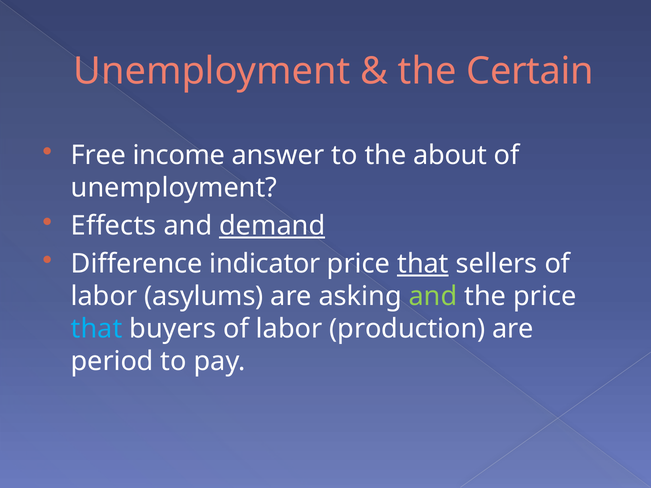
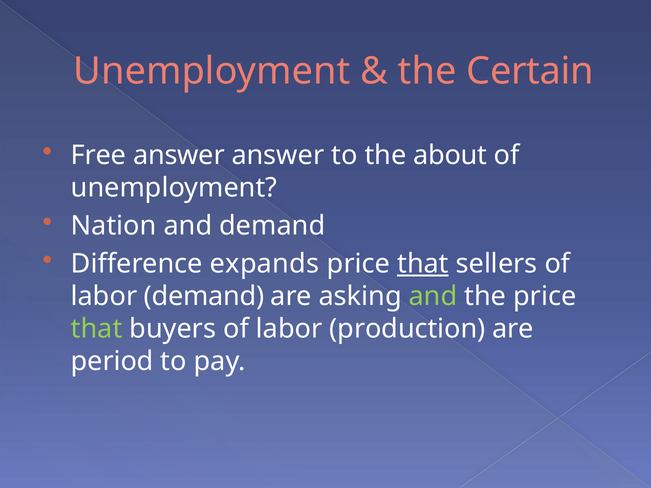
Free income: income -> answer
Effects: Effects -> Nation
demand at (272, 226) underline: present -> none
indicator: indicator -> expands
labor asylums: asylums -> demand
that at (97, 329) colour: light blue -> light green
